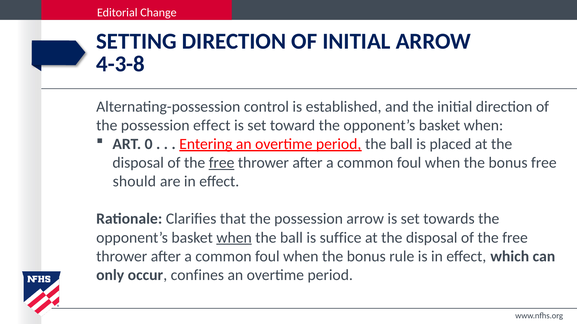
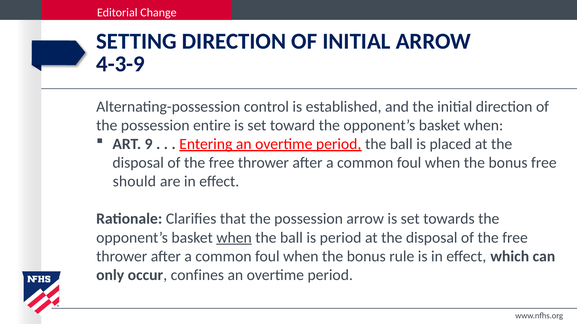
4-3-8: 4-3-8 -> 4-3-9
possession effect: effect -> entire
0: 0 -> 9
free at (222, 163) underline: present -> none
is suffice: suffice -> period
